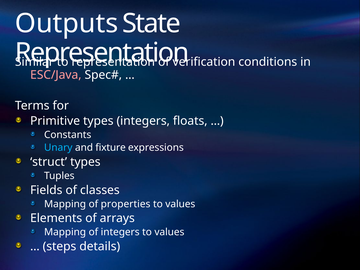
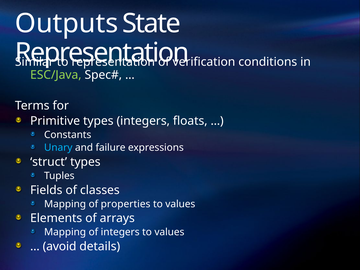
ESC/Java colour: pink -> light green
fixture: fixture -> failure
steps: steps -> avoid
